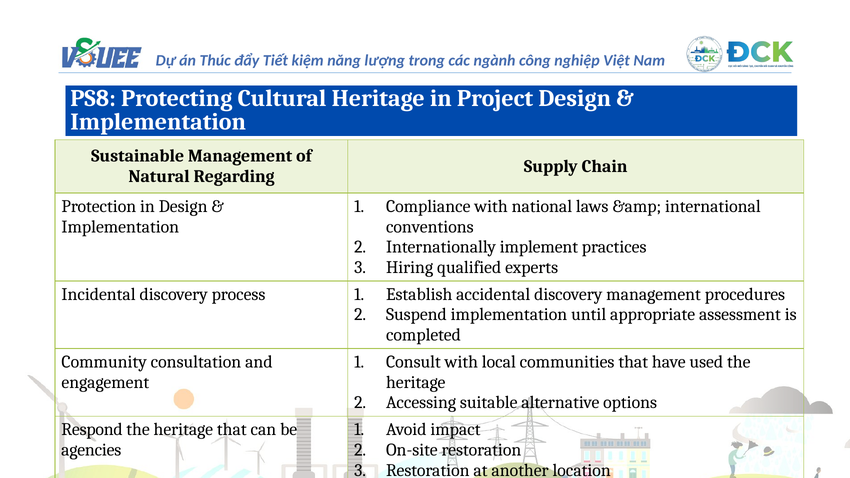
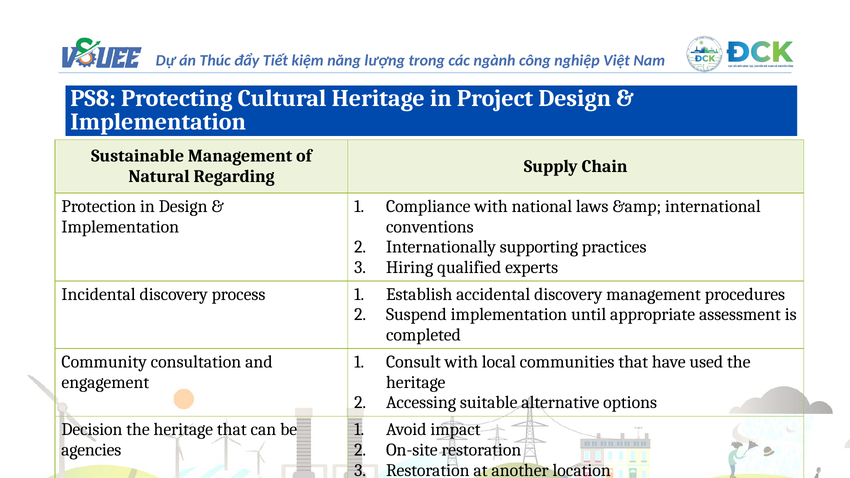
implement: implement -> supporting
Respond: Respond -> Decision
